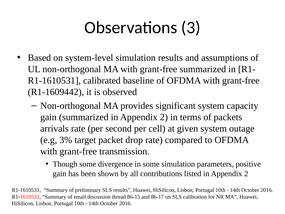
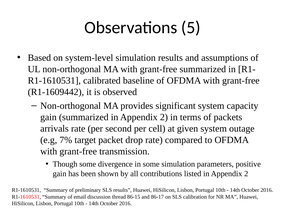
3: 3 -> 5
3%: 3% -> 7%
